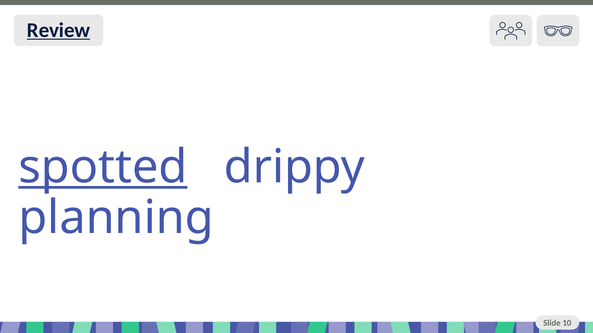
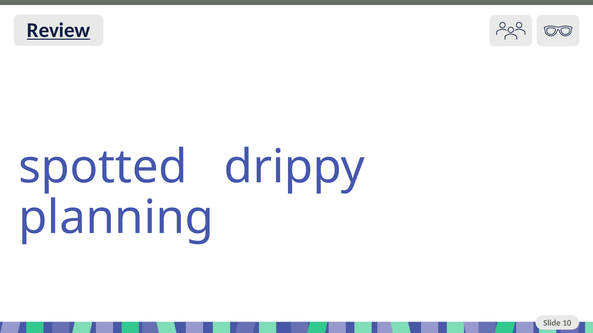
spotted underline: present -> none
